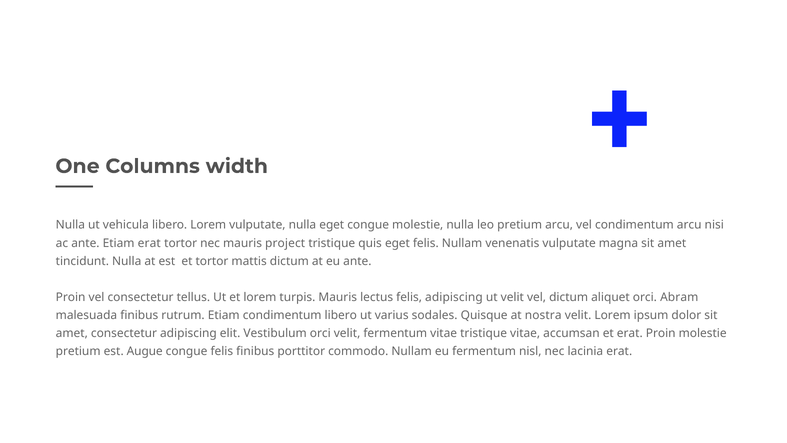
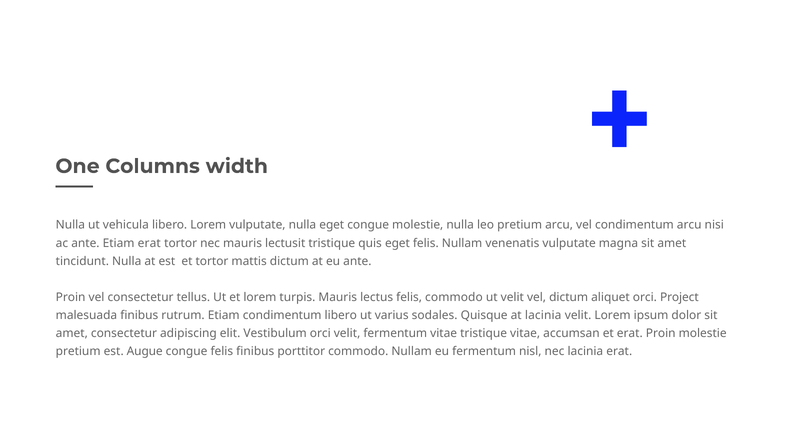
project: project -> lectusit
felis adipiscing: adipiscing -> commodo
Abram: Abram -> Project
at nostra: nostra -> lacinia
